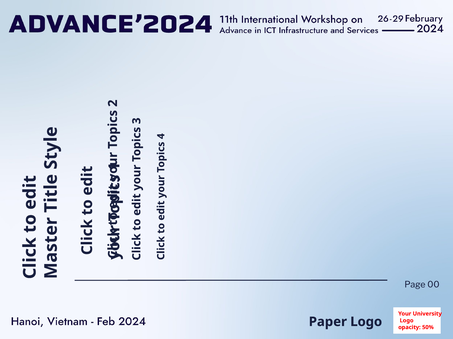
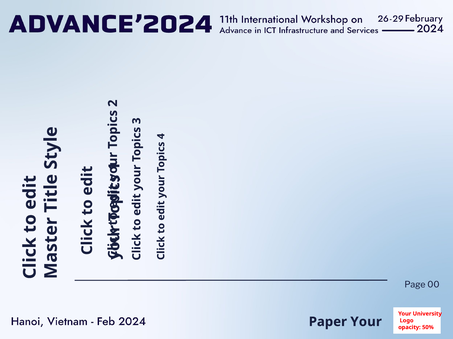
Paper Logo: Logo -> Your
